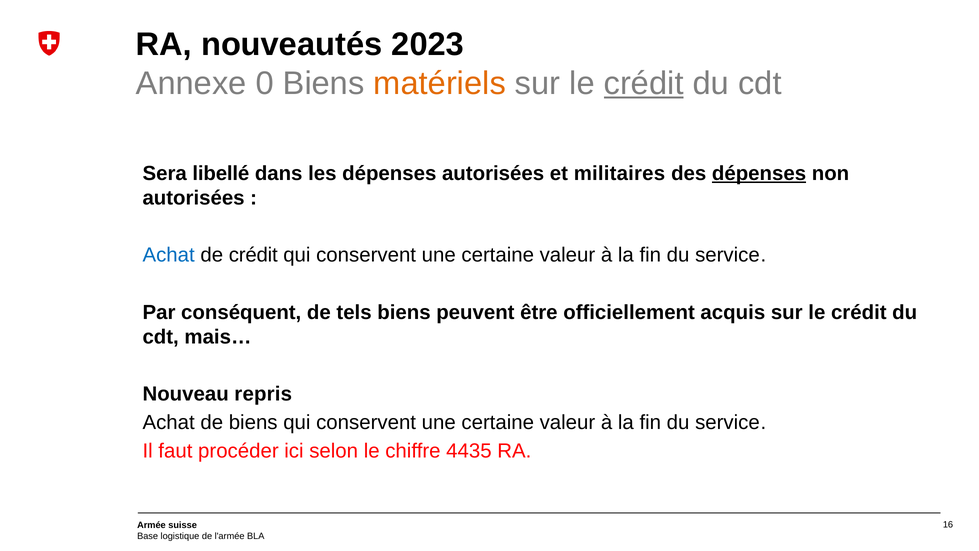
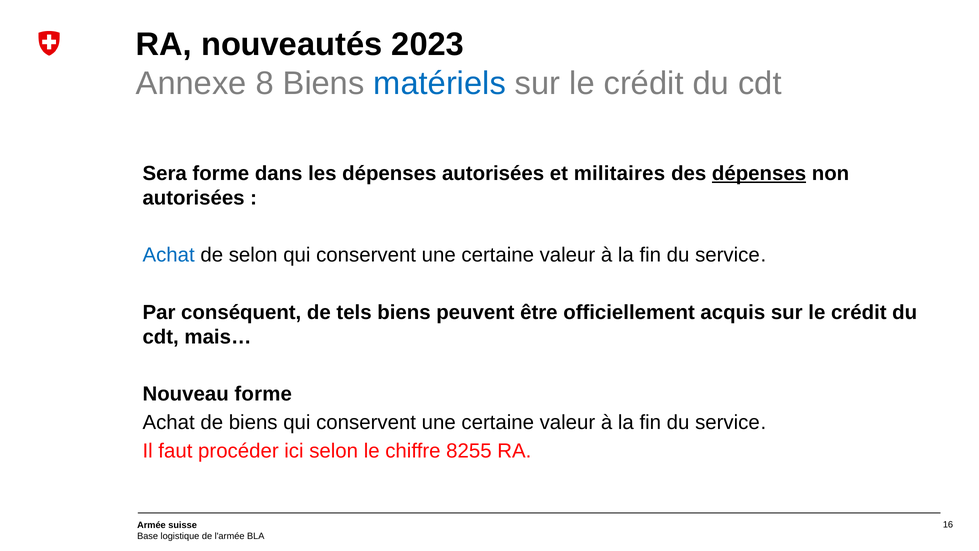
0: 0 -> 8
matériels colour: orange -> blue
crédit at (644, 83) underline: present -> none
Sera libellé: libellé -> forme
de crédit: crédit -> selon
Nouveau repris: repris -> forme
4435: 4435 -> 8255
